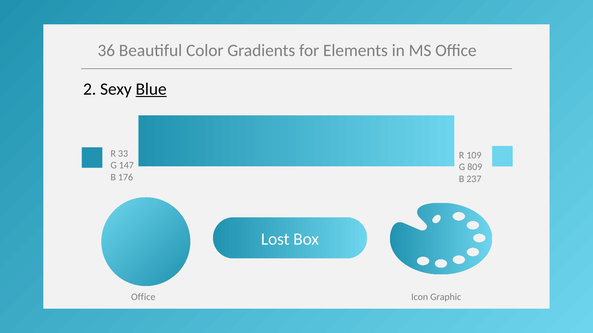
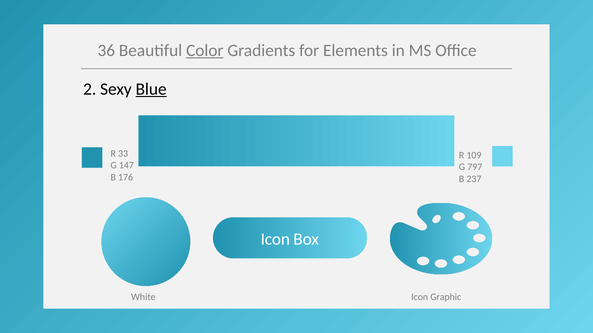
Color underline: none -> present
809: 809 -> 797
Lost at (275, 239): Lost -> Icon
Office at (143, 298): Office -> White
